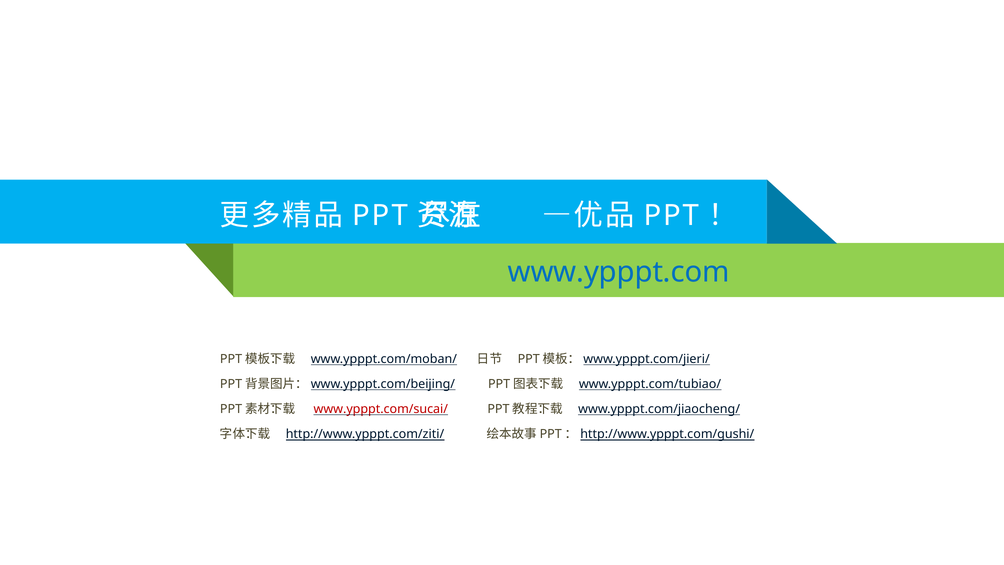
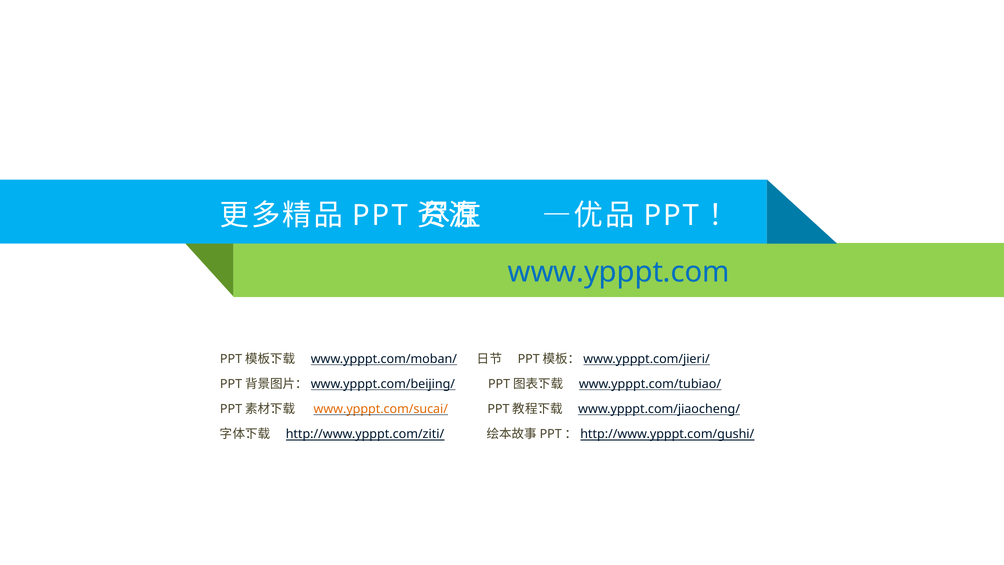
www.ypppt.com/sucai/ colour: red -> orange
